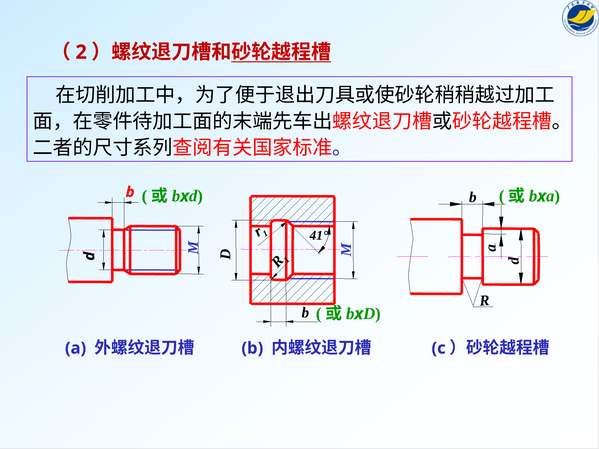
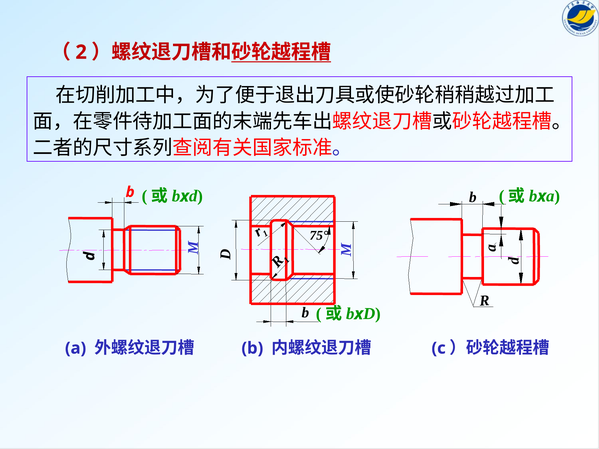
41°: 41° -> 75°
